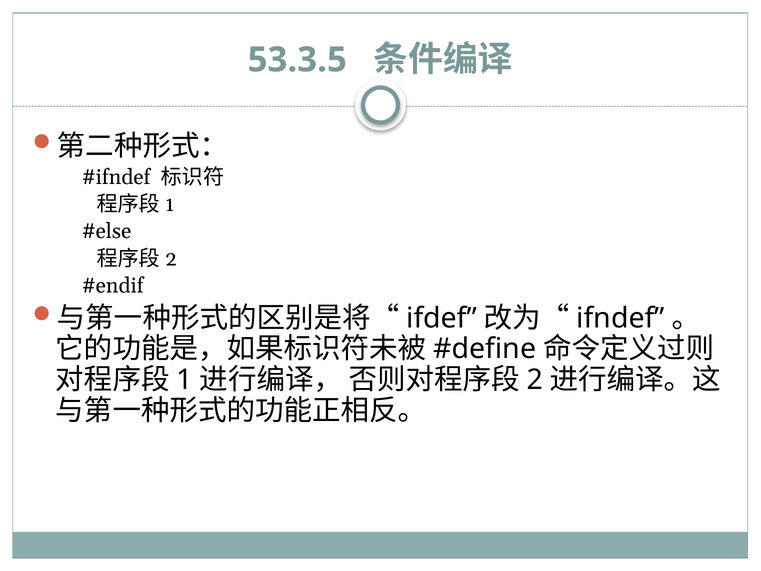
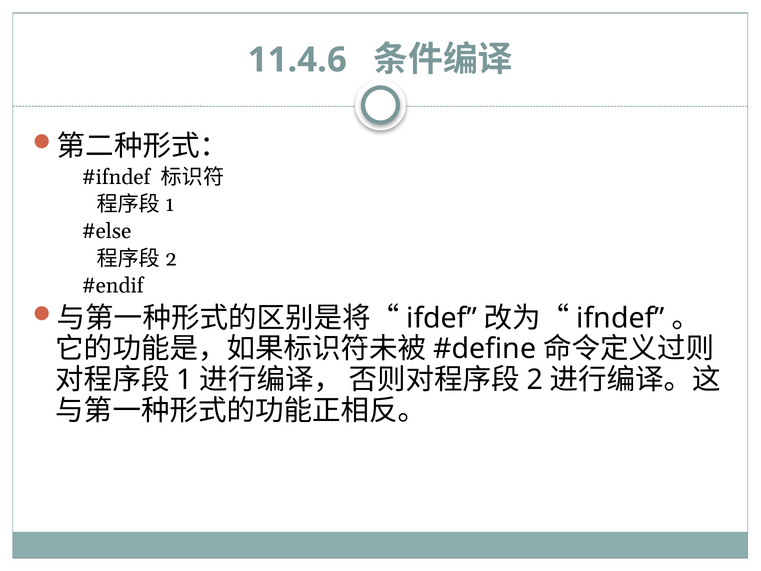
53.3.5: 53.3.5 -> 11.4.6
